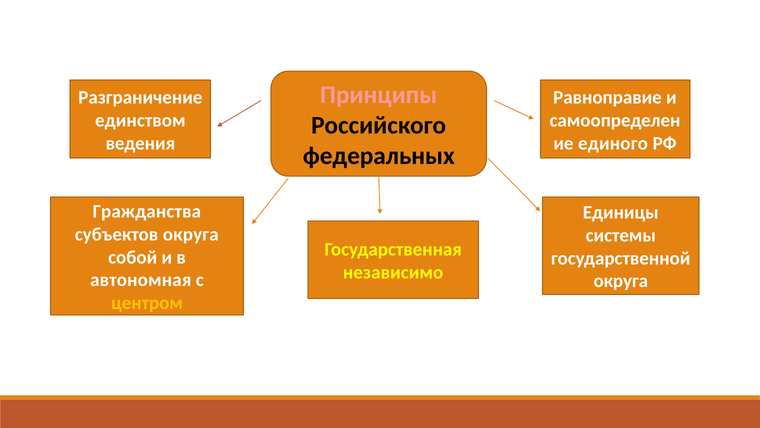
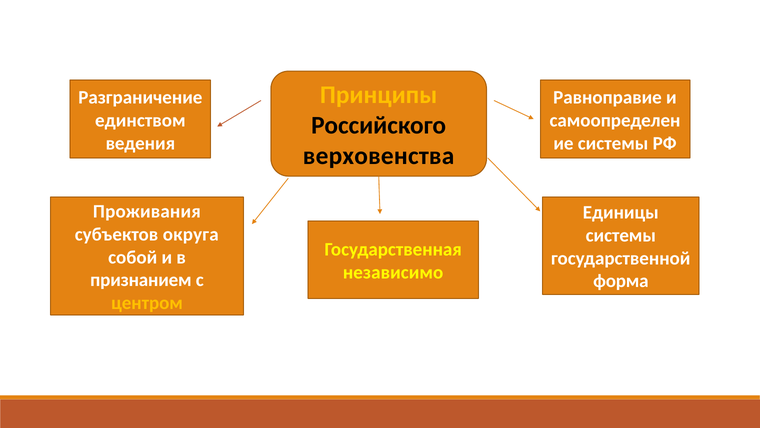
Принципы colour: pink -> yellow
единого at (613, 143): единого -> системы
федеральных: федеральных -> верховенства
Гражданства: Гражданства -> Проживания
автономная: автономная -> признанием
округа at (621, 281): округа -> форма
